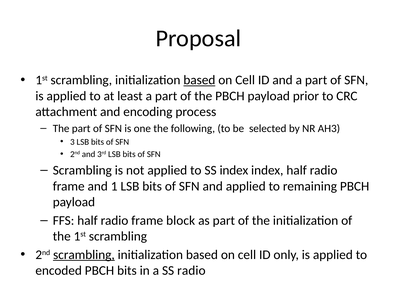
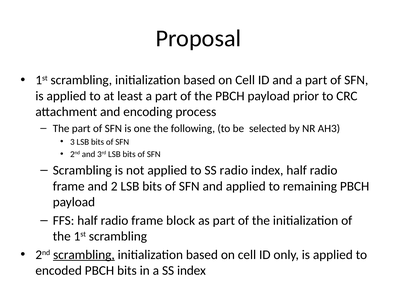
based at (199, 80) underline: present -> none
SS index: index -> radio
1: 1 -> 2
SS radio: radio -> index
